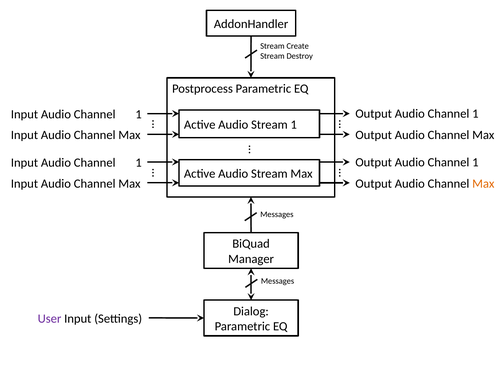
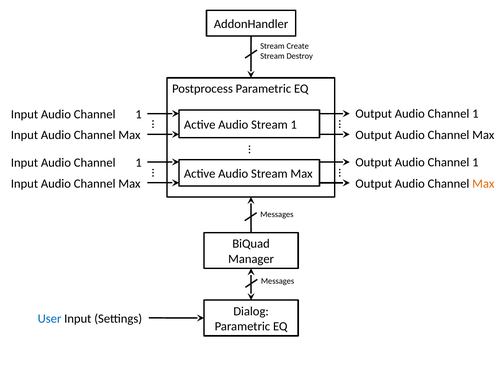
User colour: purple -> blue
